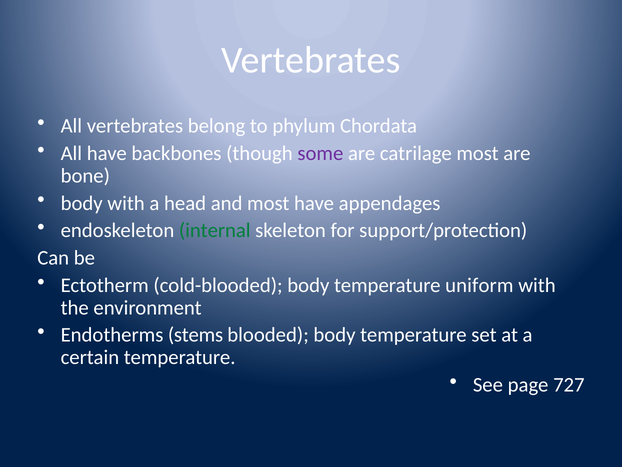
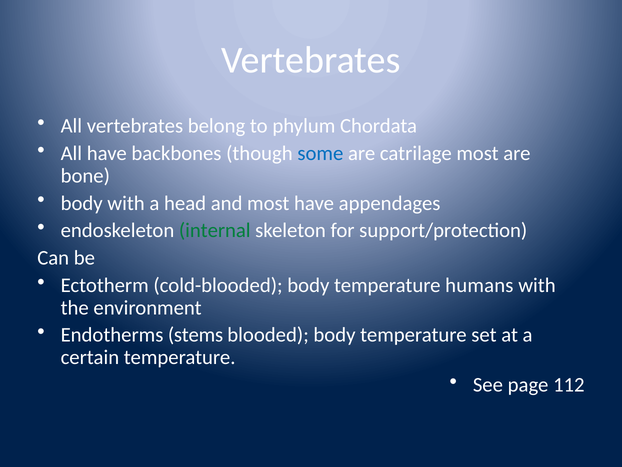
some colour: purple -> blue
uniform: uniform -> humans
727: 727 -> 112
